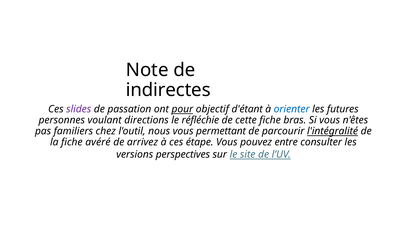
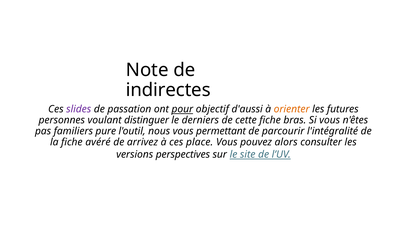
d'étant: d'étant -> d'aussi
orienter colour: blue -> orange
directions: directions -> distinguer
réfléchie: réfléchie -> derniers
chez: chez -> pure
l'intégralité underline: present -> none
étape: étape -> place
entre: entre -> alors
